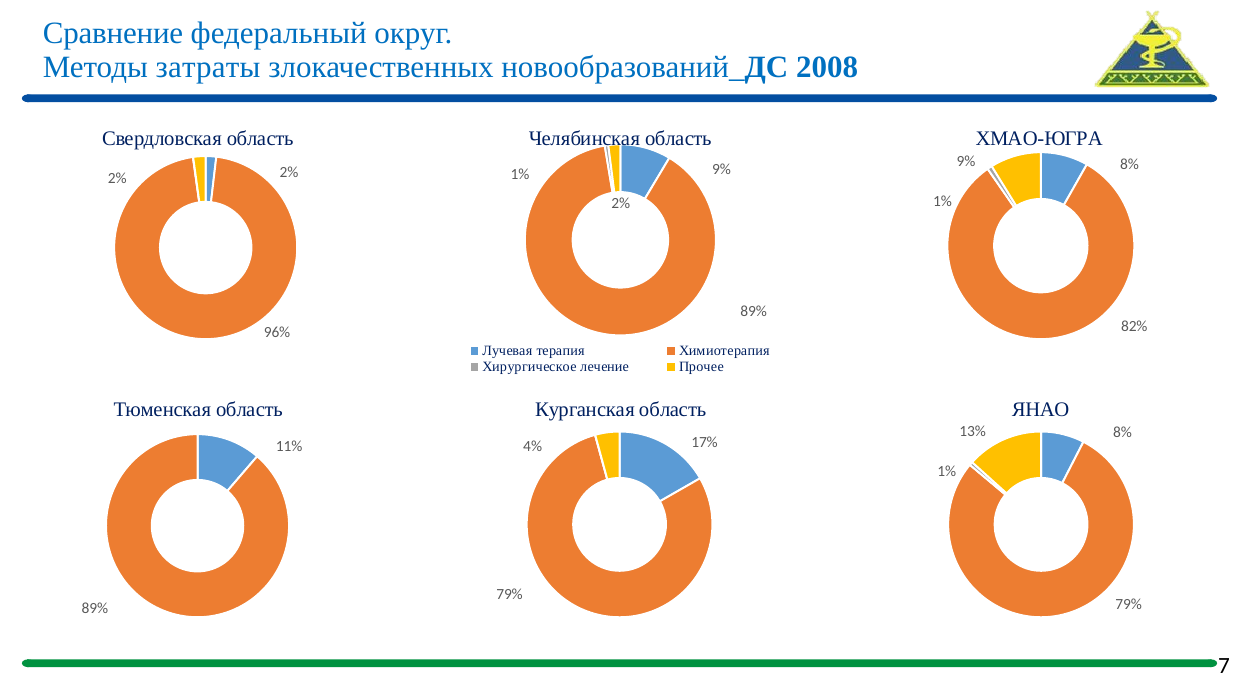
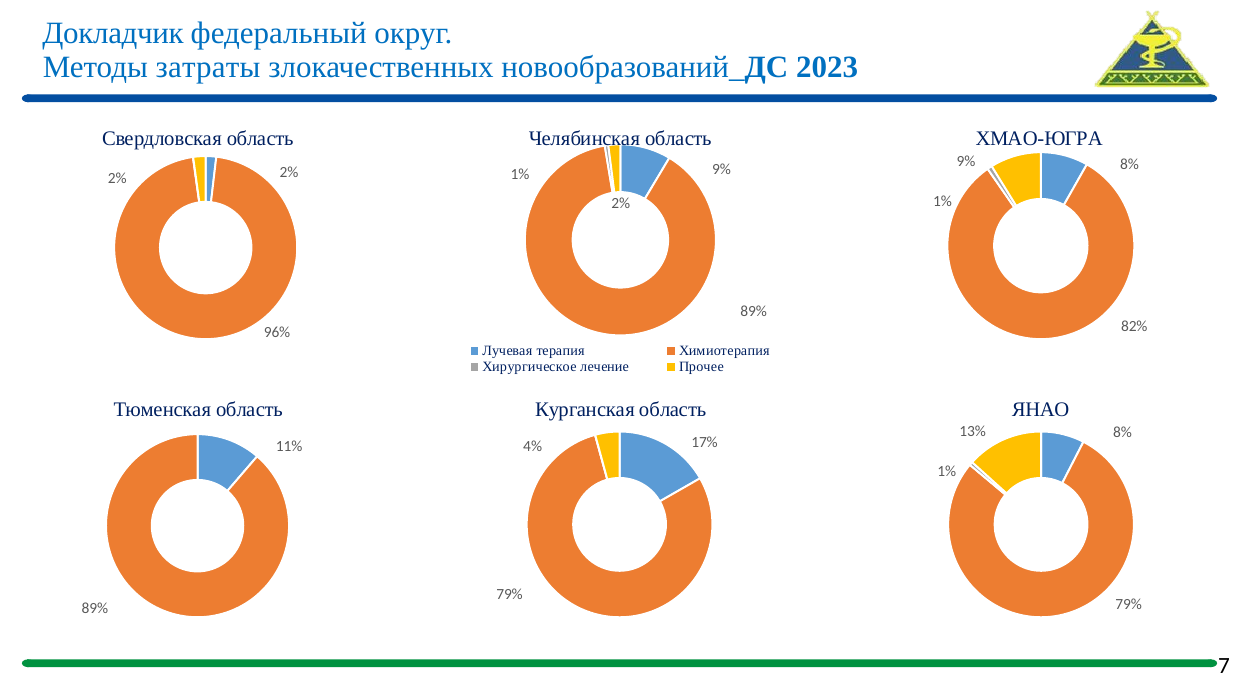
Сравнение: Сравнение -> Докладчик
2008: 2008 -> 2023
